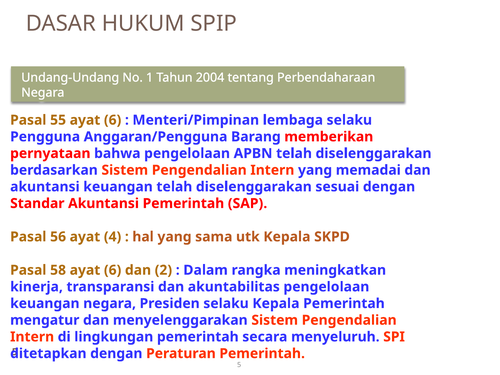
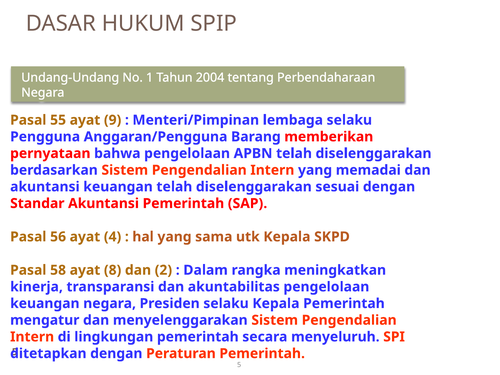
55 ayat 6: 6 -> 9
58 ayat 6: 6 -> 8
